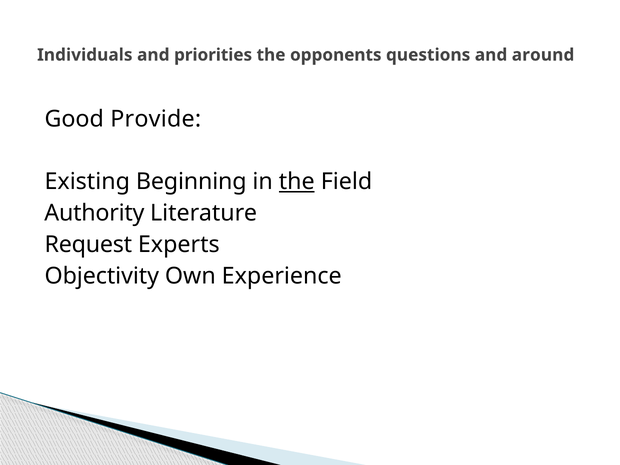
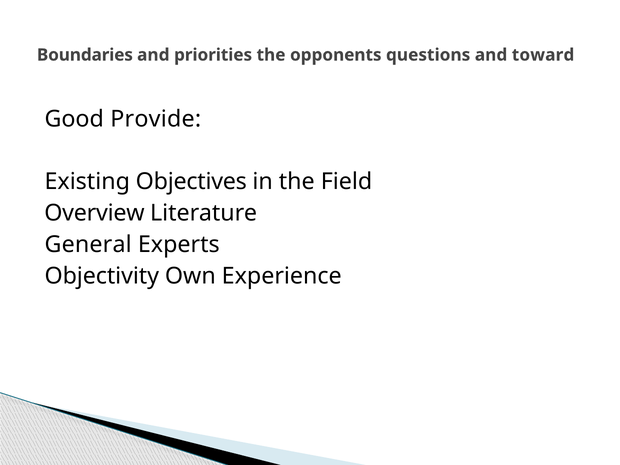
Individuals: Individuals -> Boundaries
around: around -> toward
Beginning: Beginning -> Objectives
the at (297, 182) underline: present -> none
Authority: Authority -> Overview
Request: Request -> General
